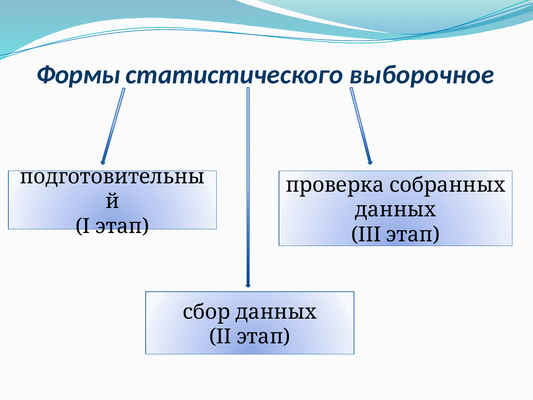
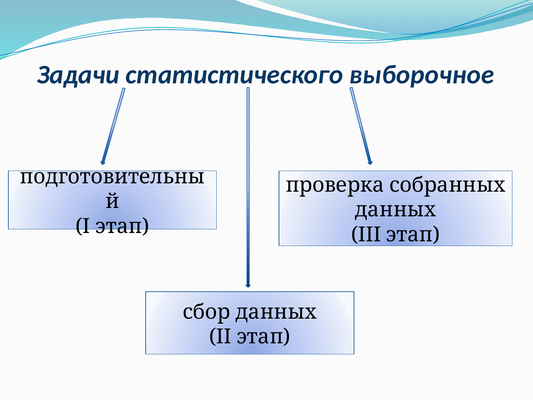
Формы: Формы -> Задачи
